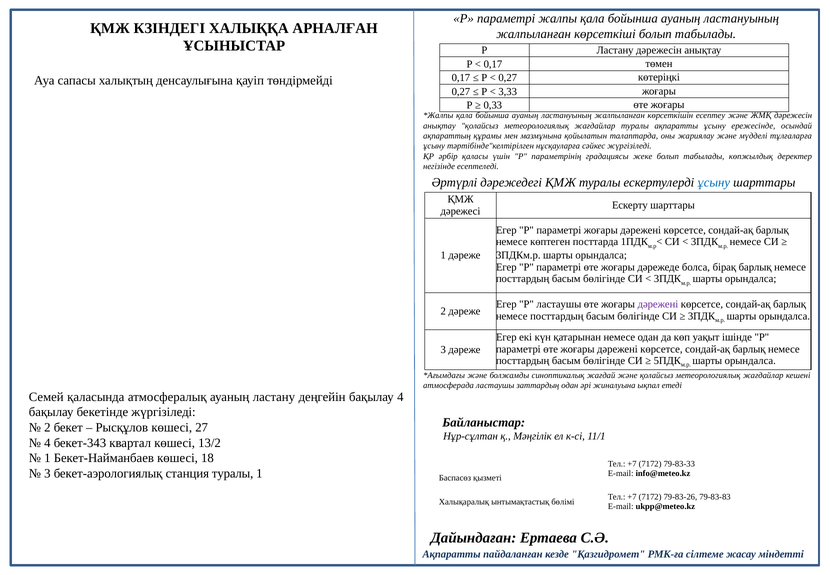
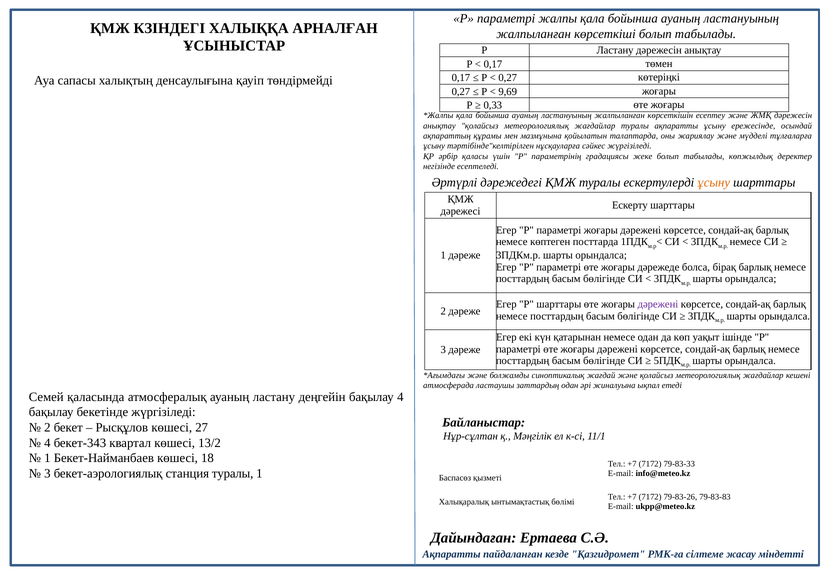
3,33: 3,33 -> 9,69
ұсыну at (714, 183) colour: blue -> orange
Р ластаушы: ластаушы -> шарттары
